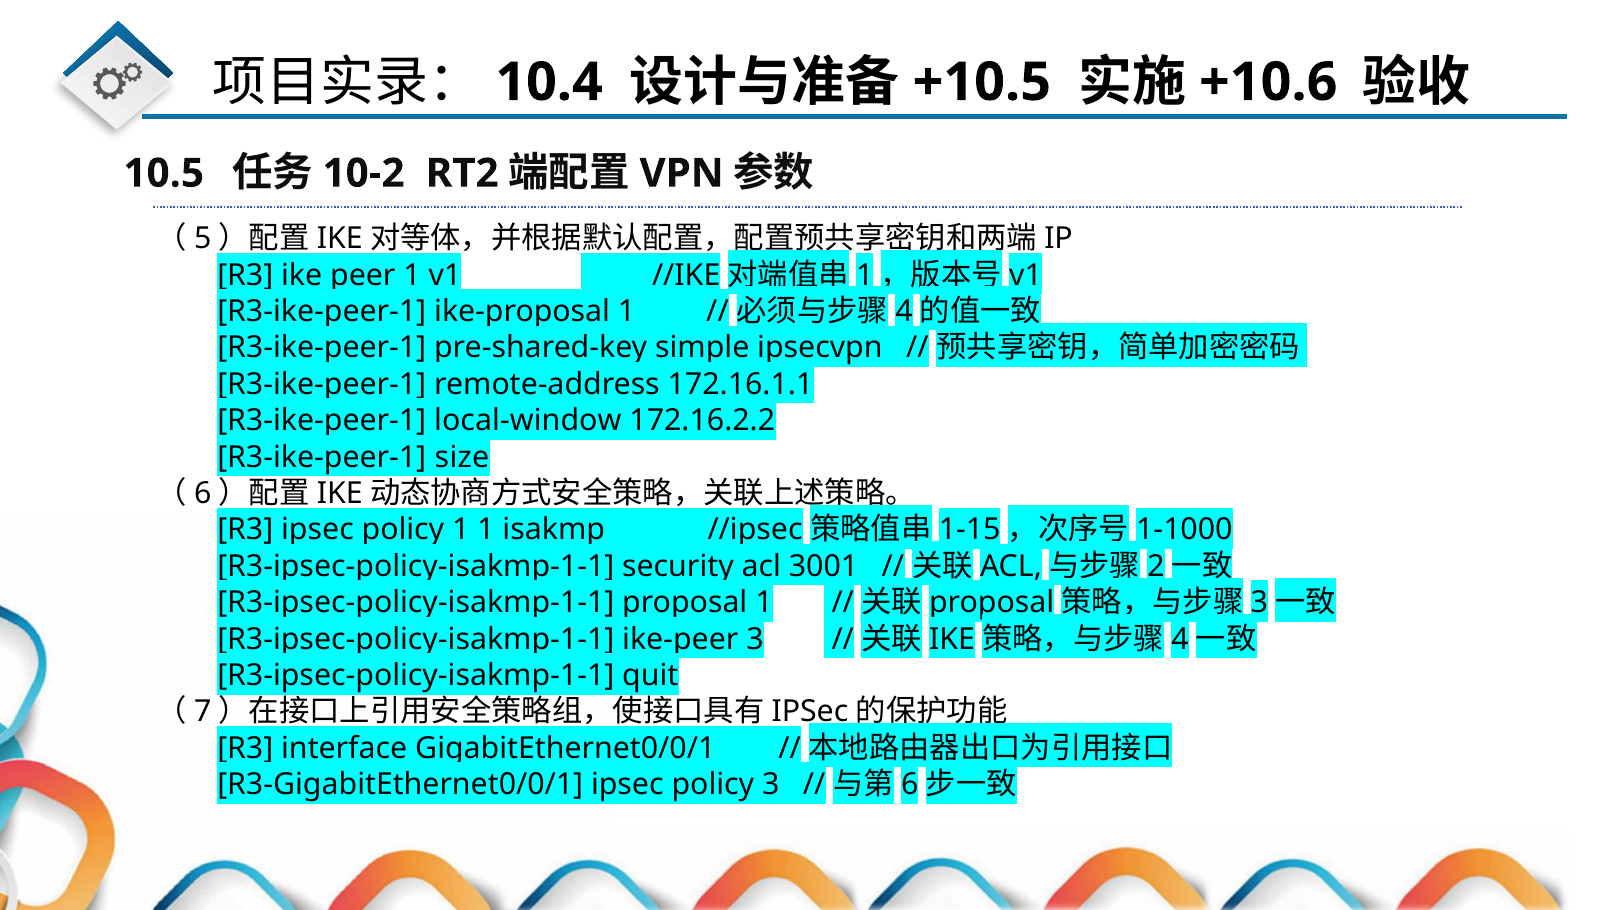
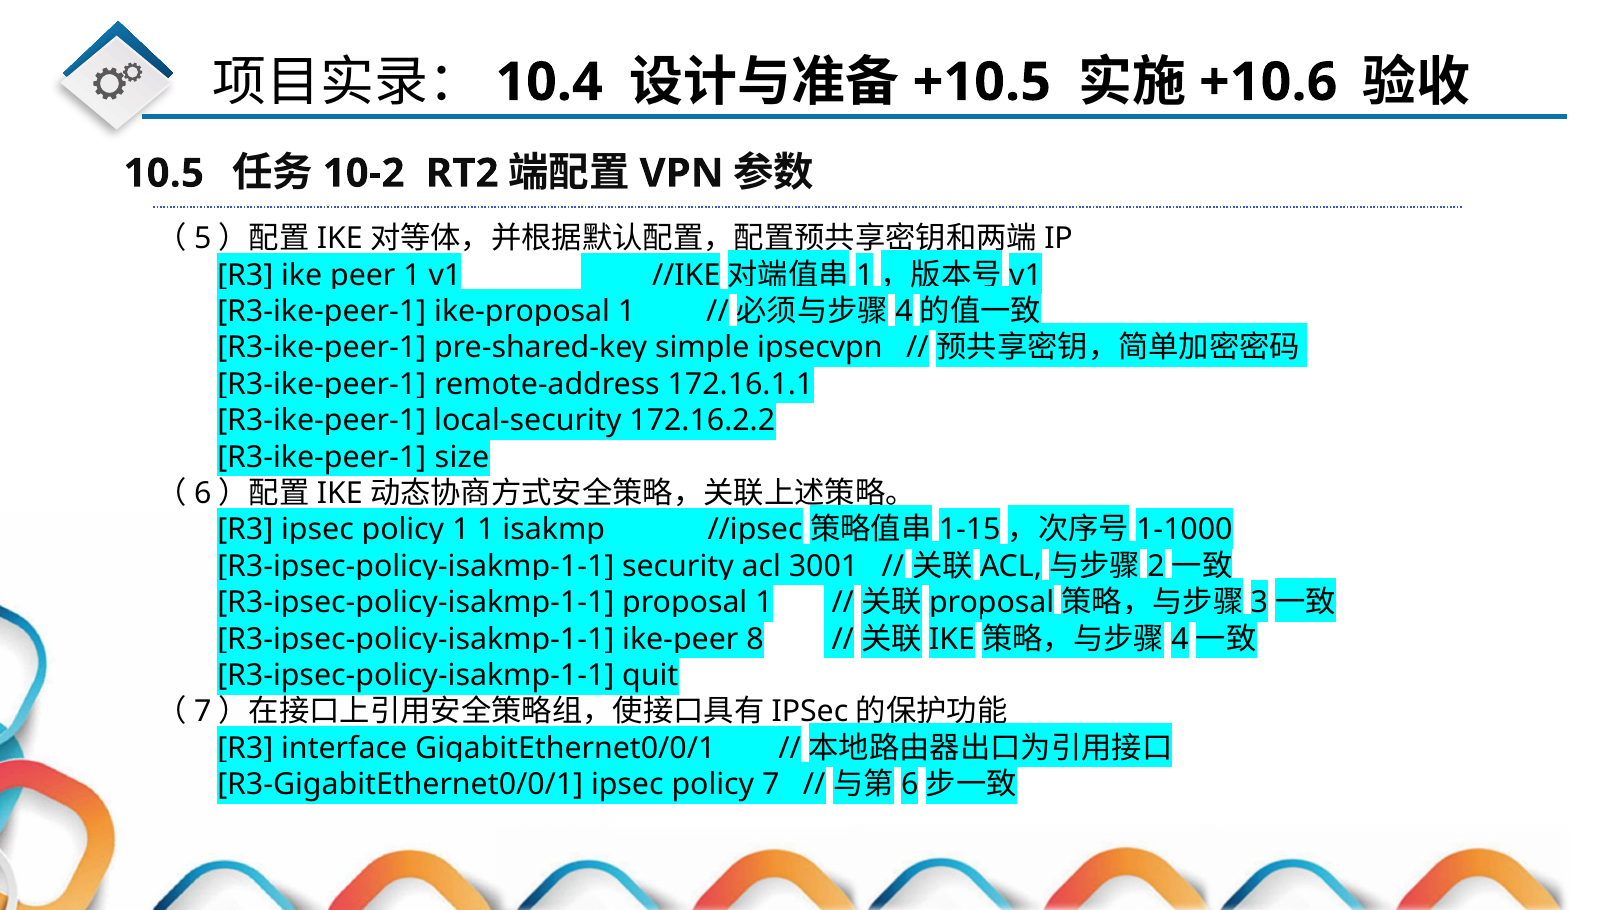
local-window: local-window -> local-security
3 at (755, 639): 3 -> 8
policy 3: 3 -> 7
